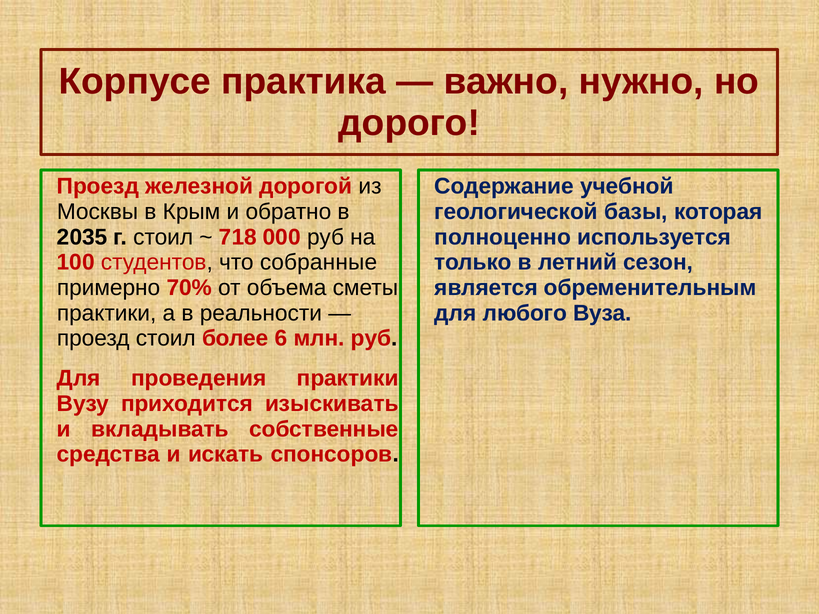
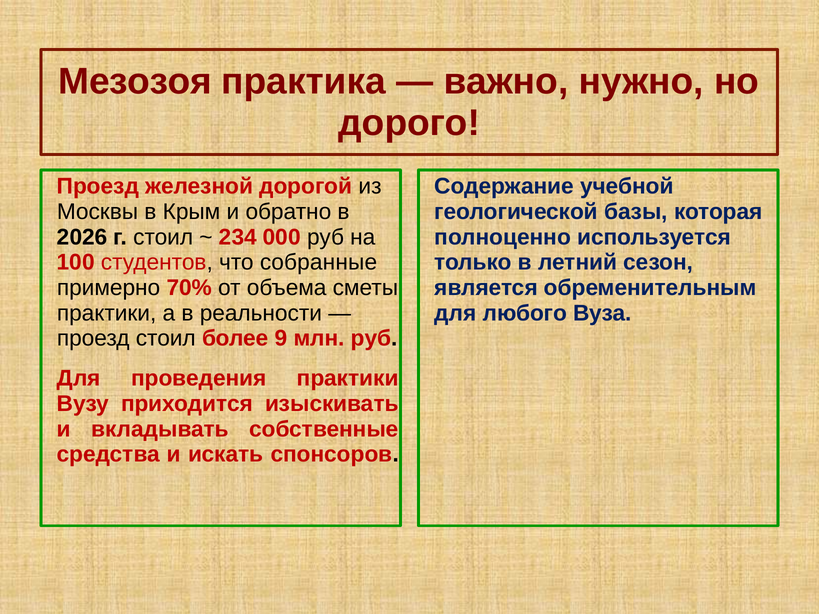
Корпусе: Корпусе -> Мезозоя
2035: 2035 -> 2026
718: 718 -> 234
6: 6 -> 9
